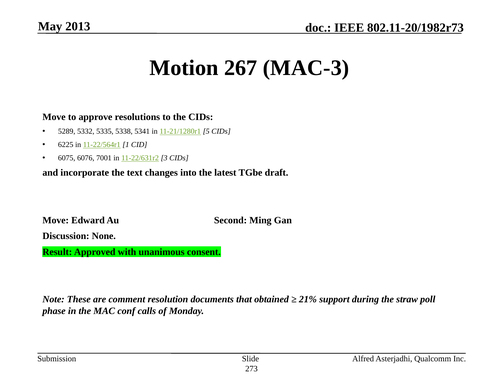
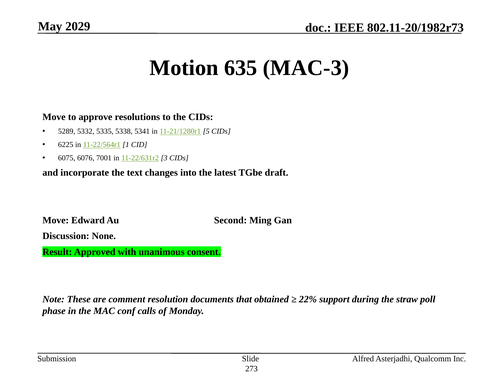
2013: 2013 -> 2029
267: 267 -> 635
21%: 21% -> 22%
